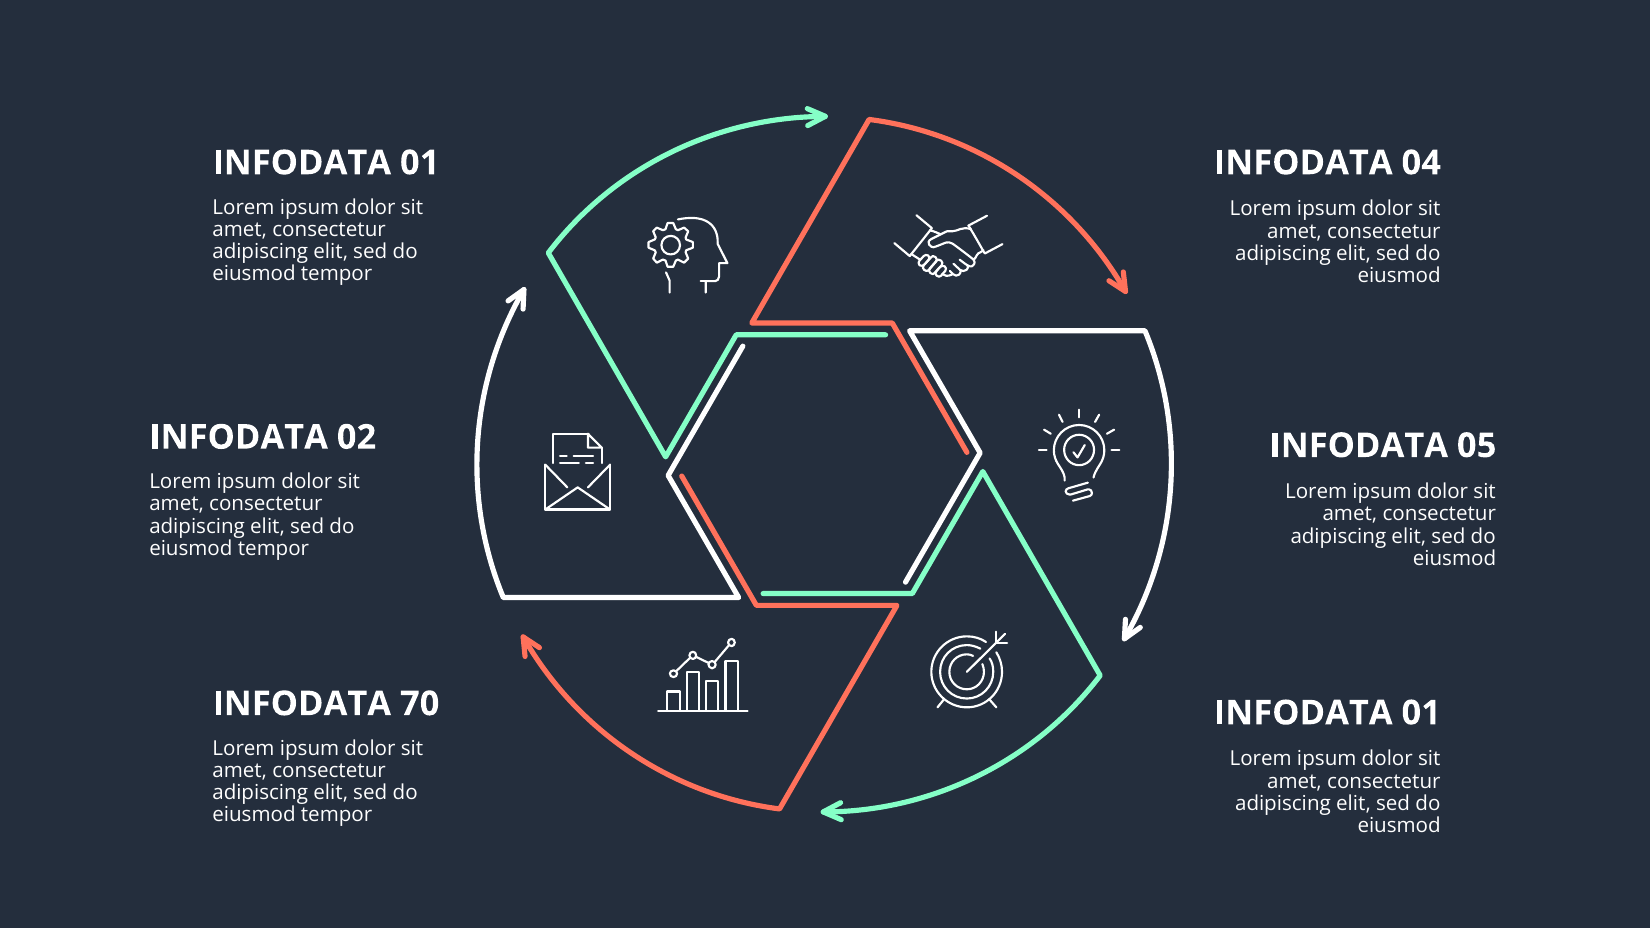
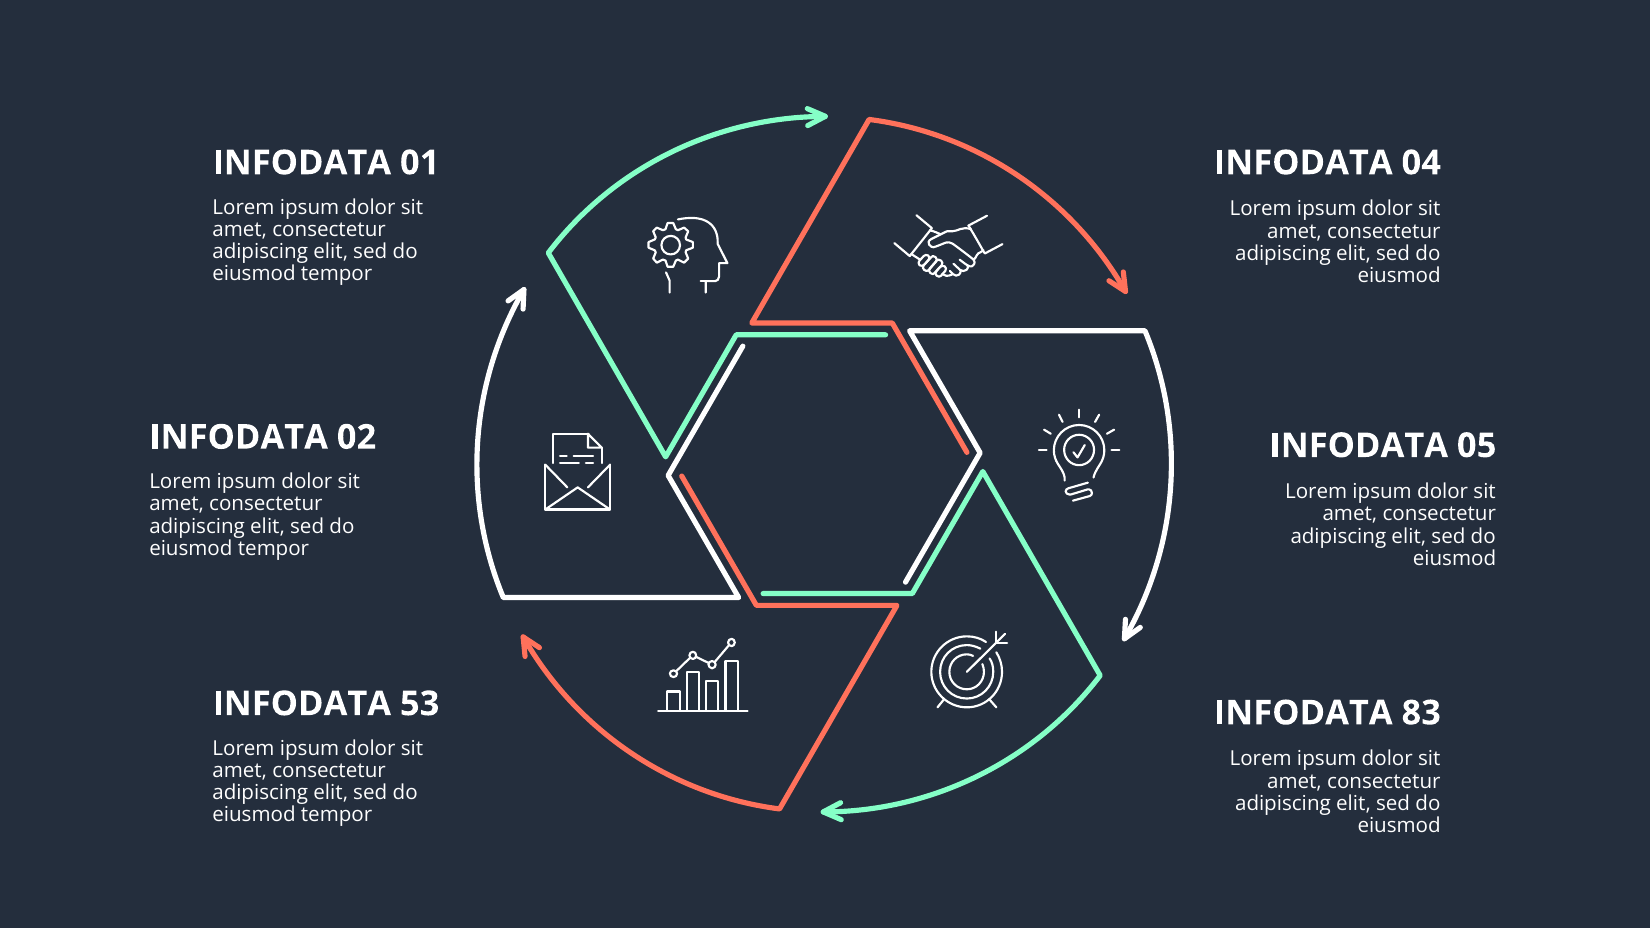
70: 70 -> 53
01 at (1421, 713): 01 -> 83
